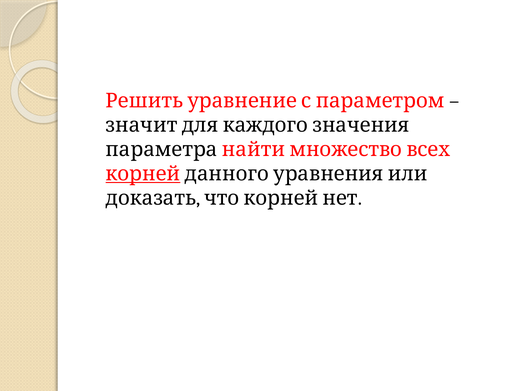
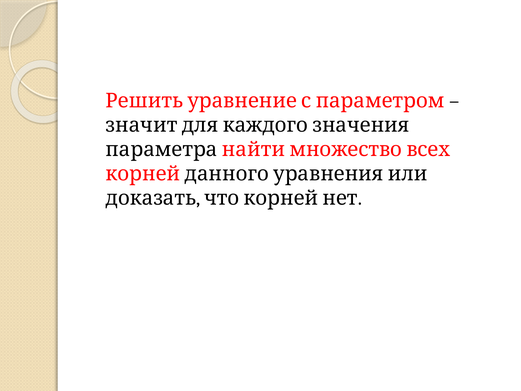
корней underline: present -> none
